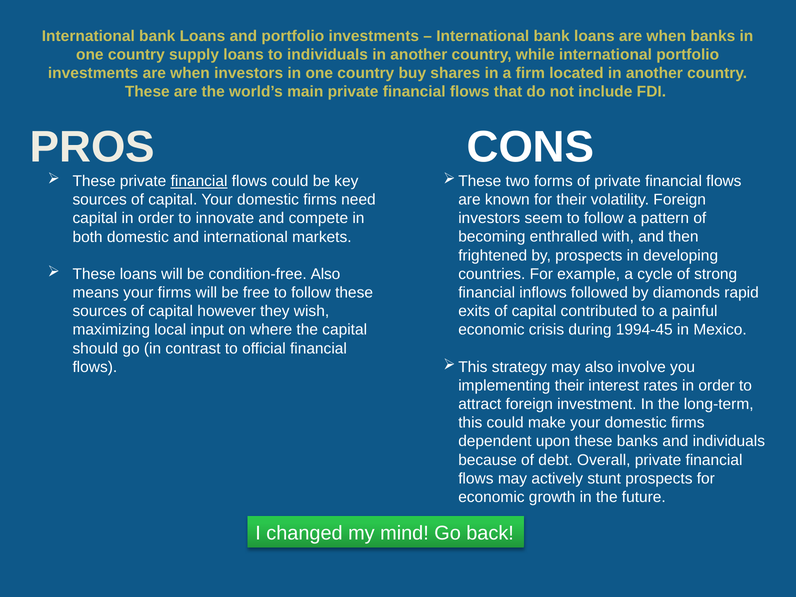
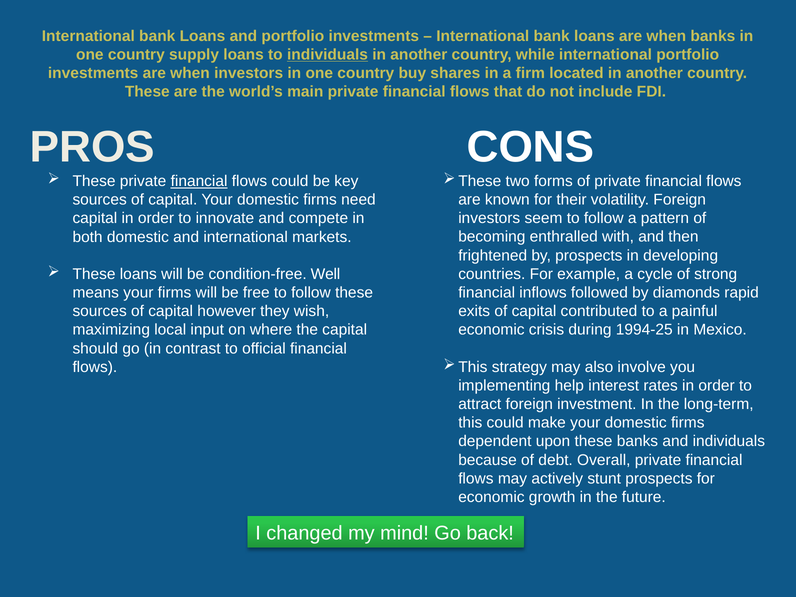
individuals at (327, 55) underline: none -> present
condition-free Also: Also -> Well
1994-45: 1994-45 -> 1994-25
implementing their: their -> help
